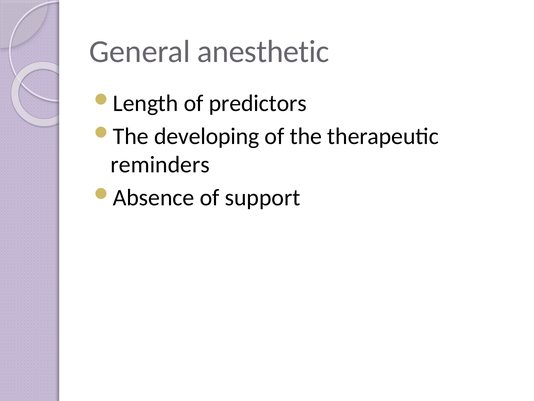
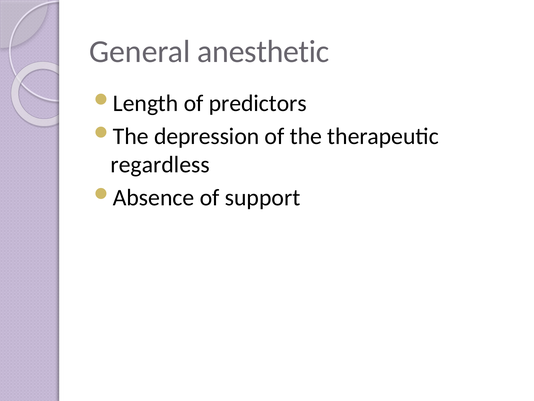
developing: developing -> depression
reminders: reminders -> regardless
